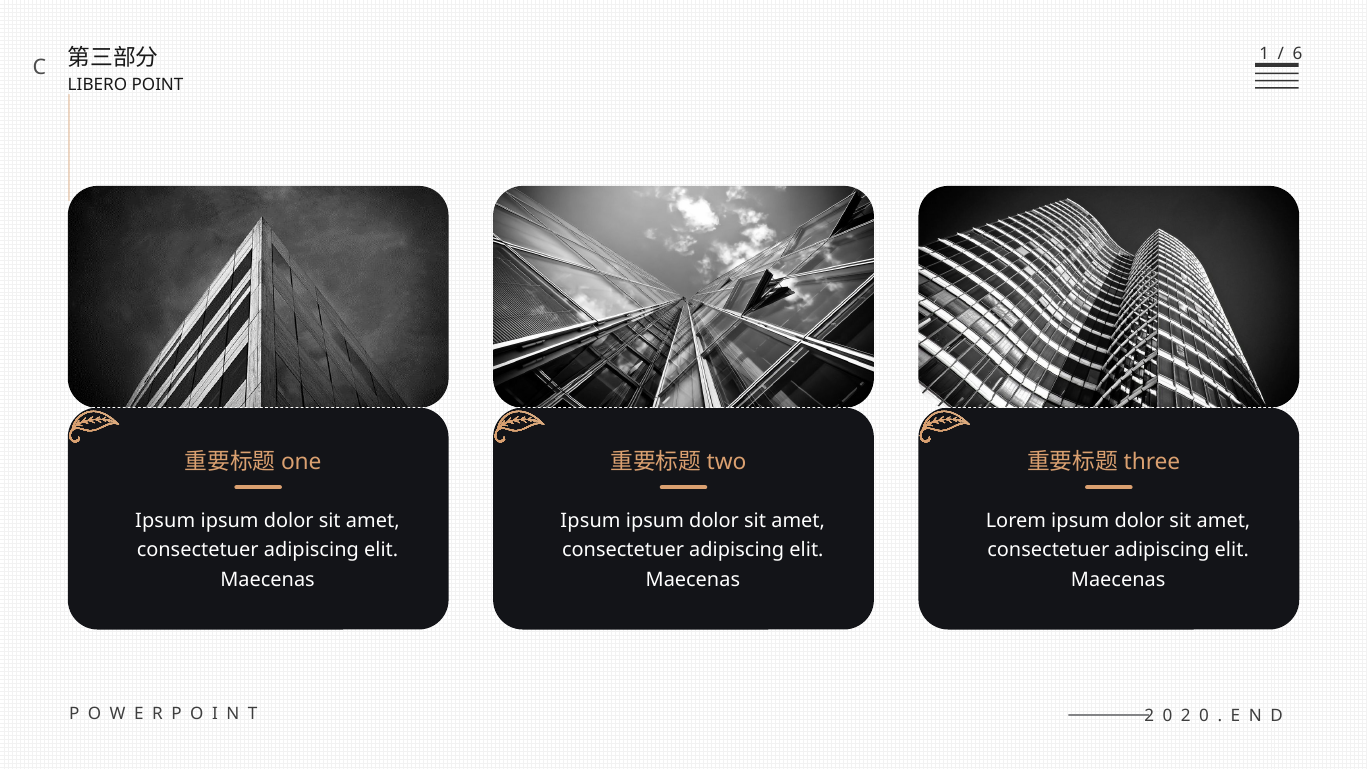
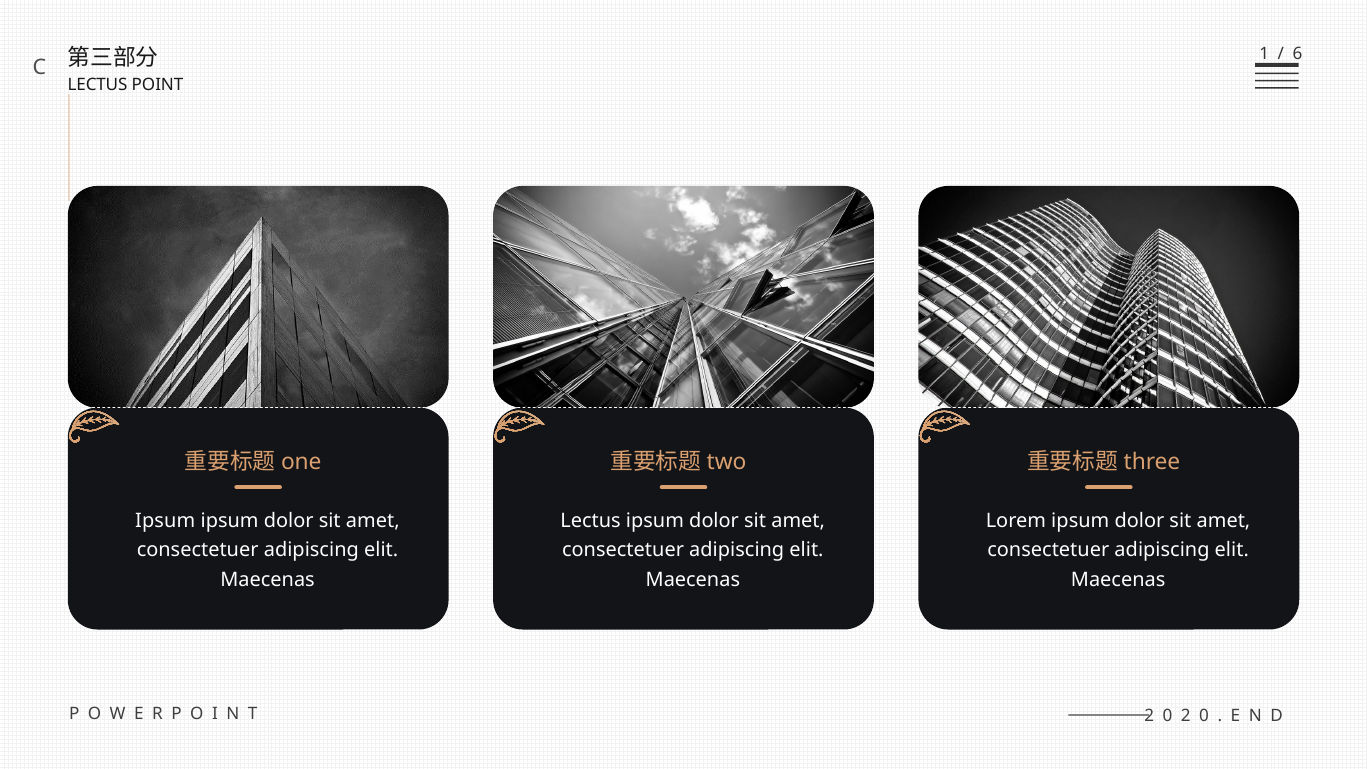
LIBERO at (97, 84): LIBERO -> LECTUS
Ipsum at (591, 521): Ipsum -> Lectus
